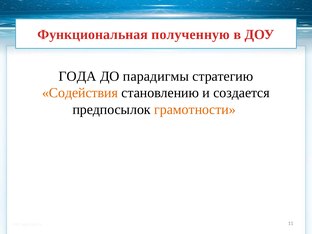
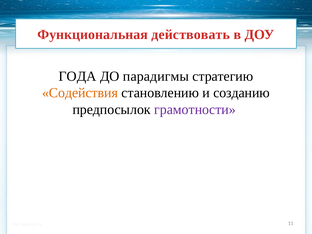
полученную: полученную -> действовать
создается: создается -> созданию
грамотности colour: orange -> purple
